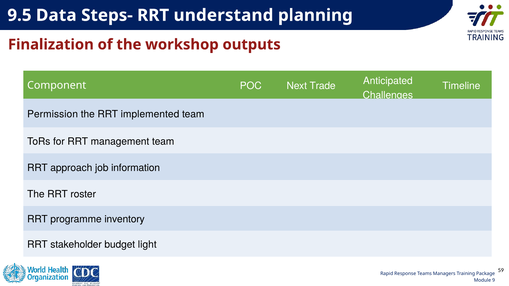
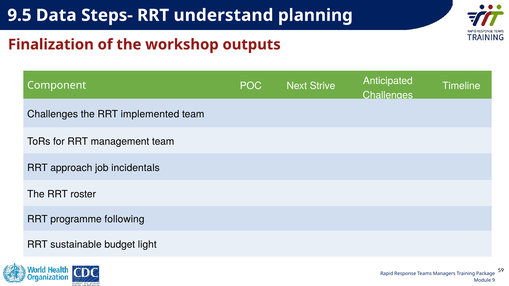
Trade: Trade -> Strive
Permission at (53, 114): Permission -> Challenges
information: information -> incidentals
inventory: inventory -> following
stakeholder: stakeholder -> sustainable
